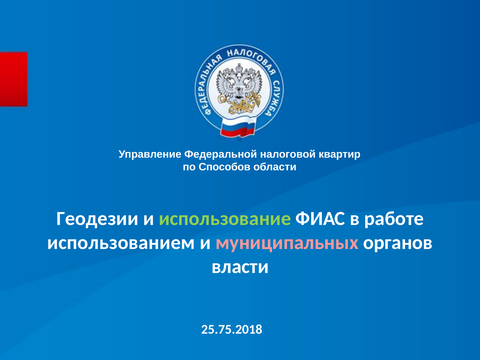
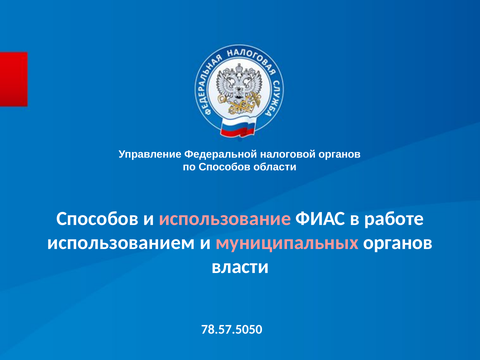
налоговой квартир: квартир -> органов
Геодезии at (97, 219): Геодезии -> Способов
использование colour: light green -> pink
25.75.2018: 25.75.2018 -> 78.57.5050
